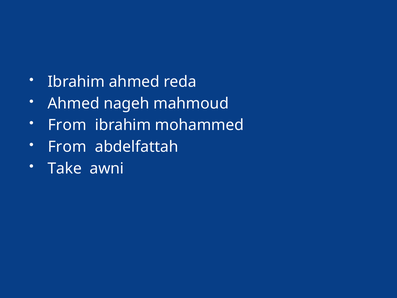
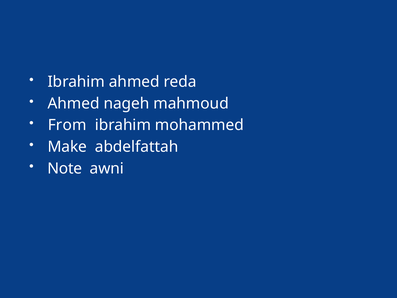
From at (67, 147): From -> Make
Take: Take -> Note
